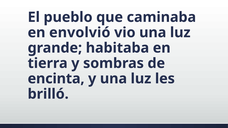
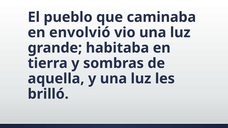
encinta: encinta -> aquella
